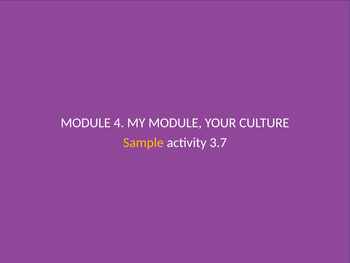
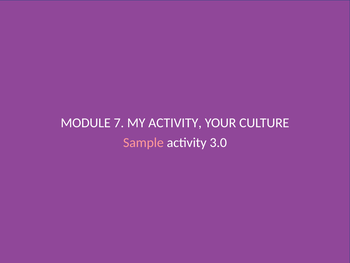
4: 4 -> 7
MY MODULE: MODULE -> ACTIVITY
Sample colour: yellow -> pink
3.7: 3.7 -> 3.0
